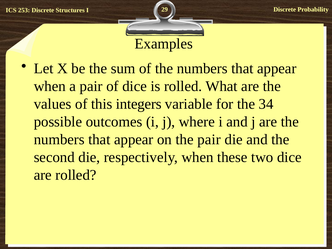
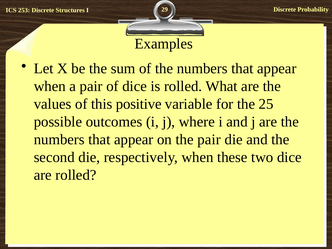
integers: integers -> positive
34: 34 -> 25
